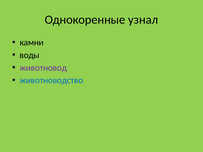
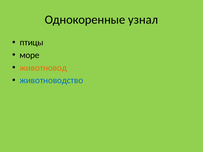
камни: камни -> птицы
воды: воды -> море
животновод colour: purple -> orange
